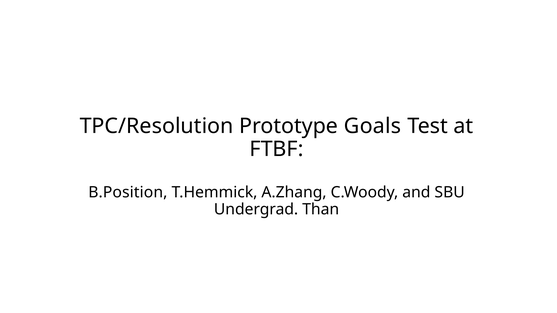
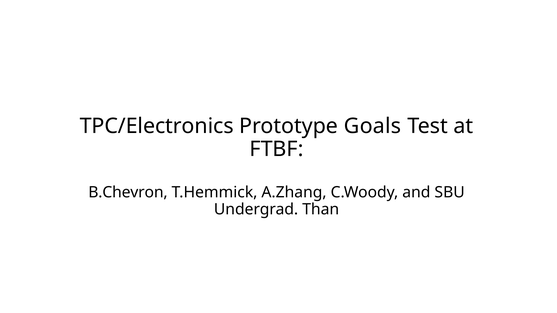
TPC/Resolution: TPC/Resolution -> TPC/Electronics
B.Position: B.Position -> B.Chevron
